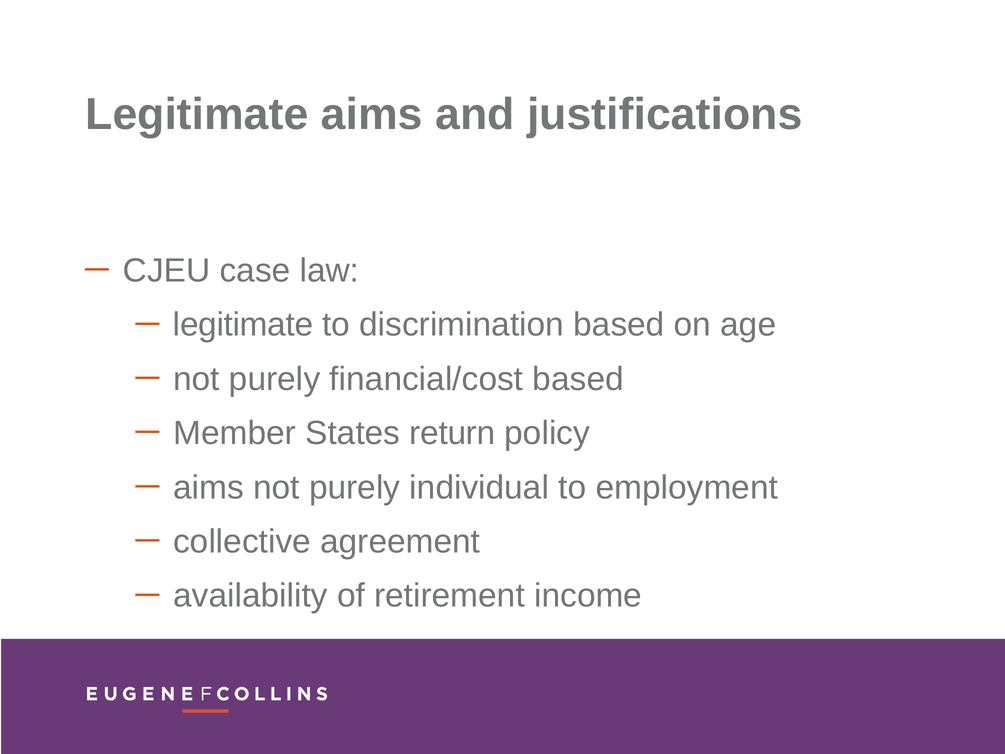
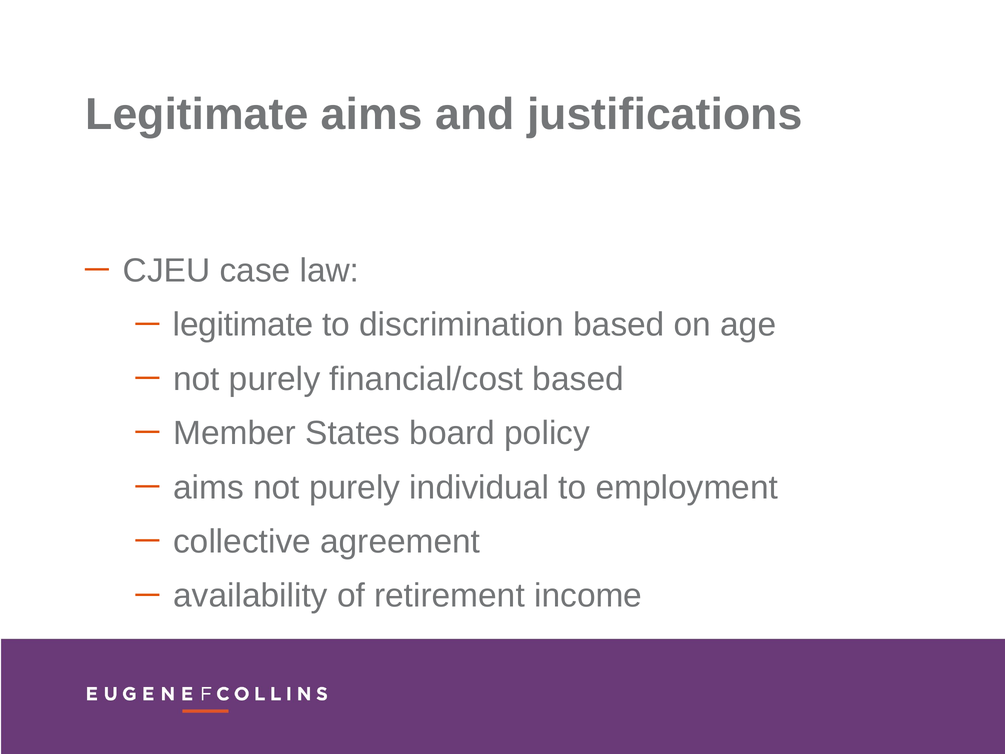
return: return -> board
